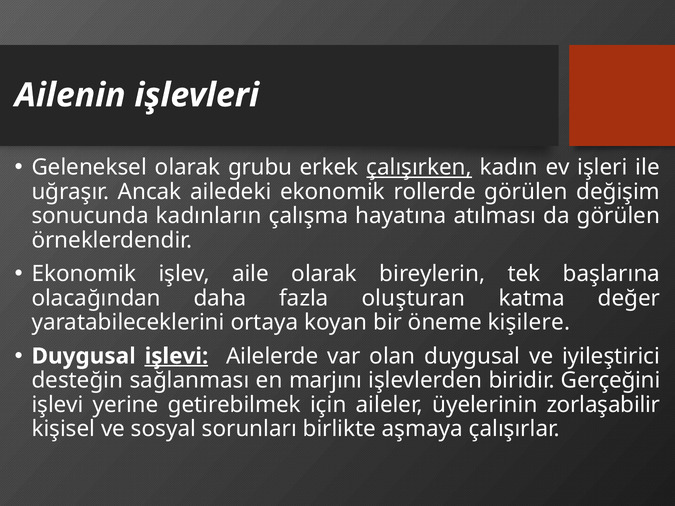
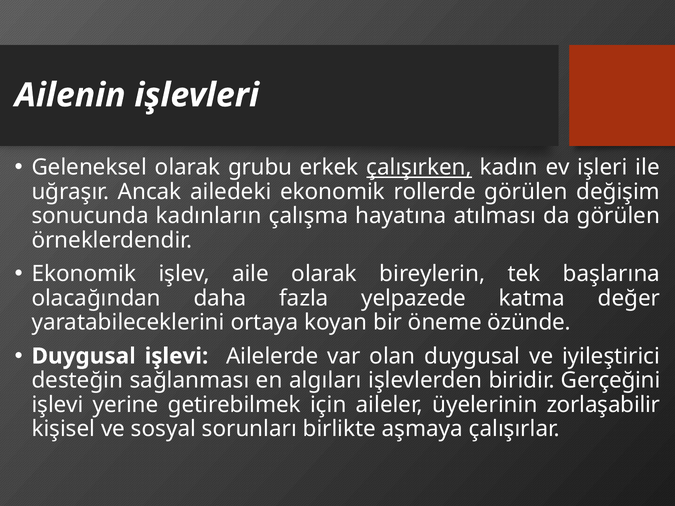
oluşturan: oluşturan -> yelpazede
kişilere: kişilere -> özünde
işlevi at (176, 356) underline: present -> none
marjını: marjını -> algıları
